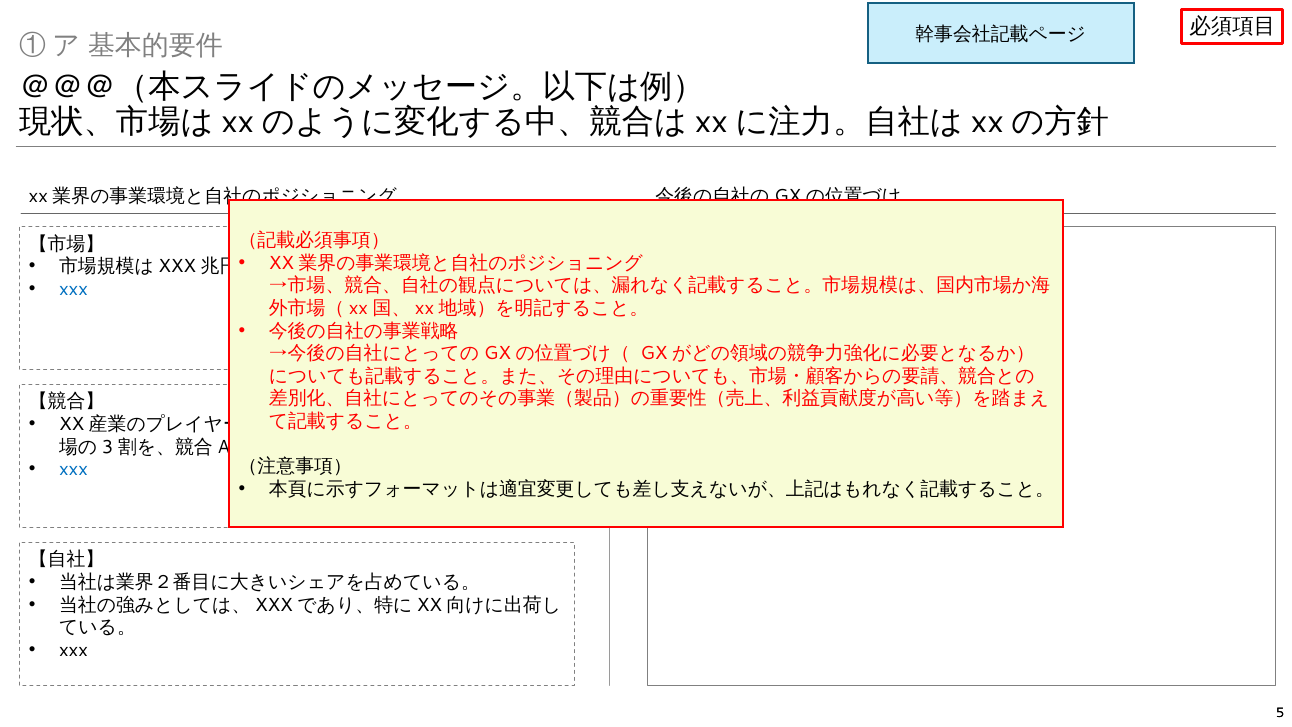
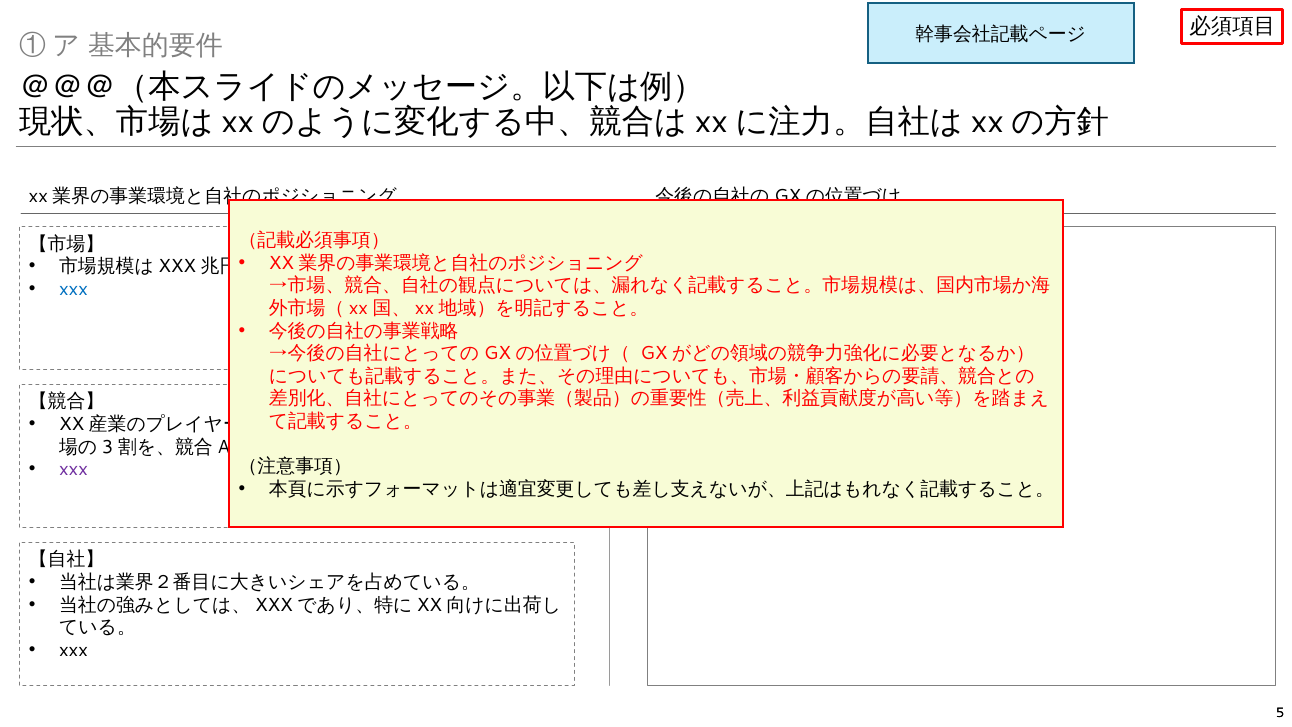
xxx at (73, 469) colour: blue -> purple
